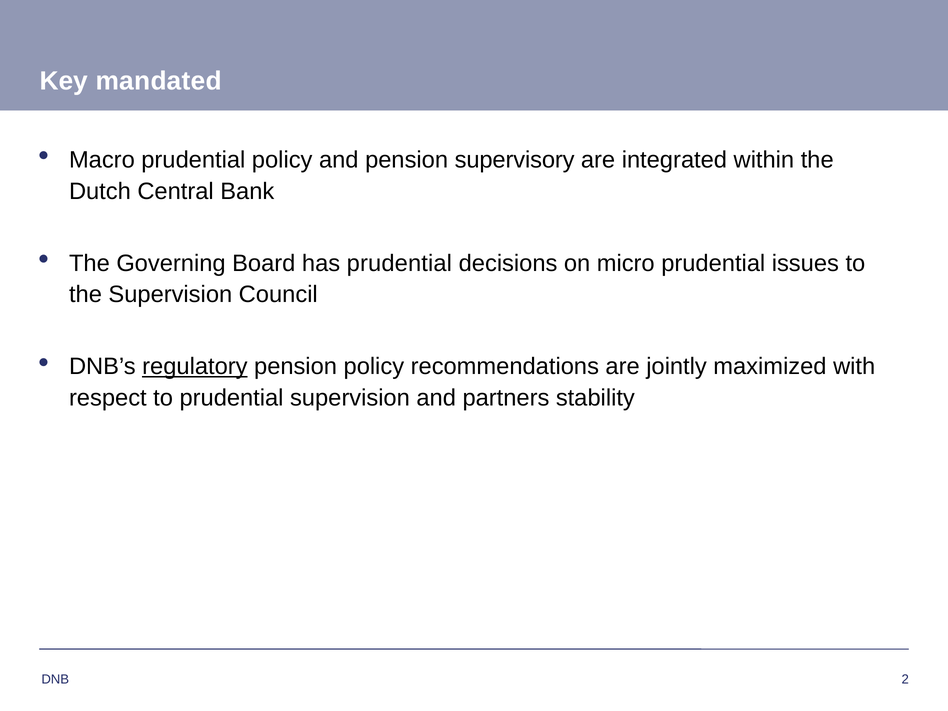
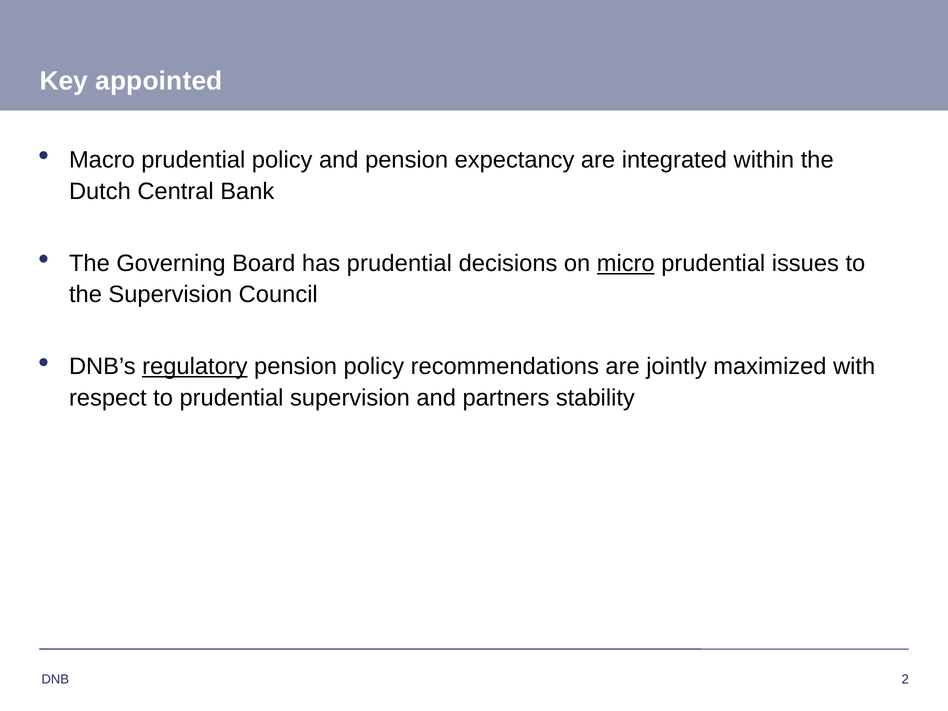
mandated: mandated -> appointed
supervisory: supervisory -> expectancy
micro underline: none -> present
